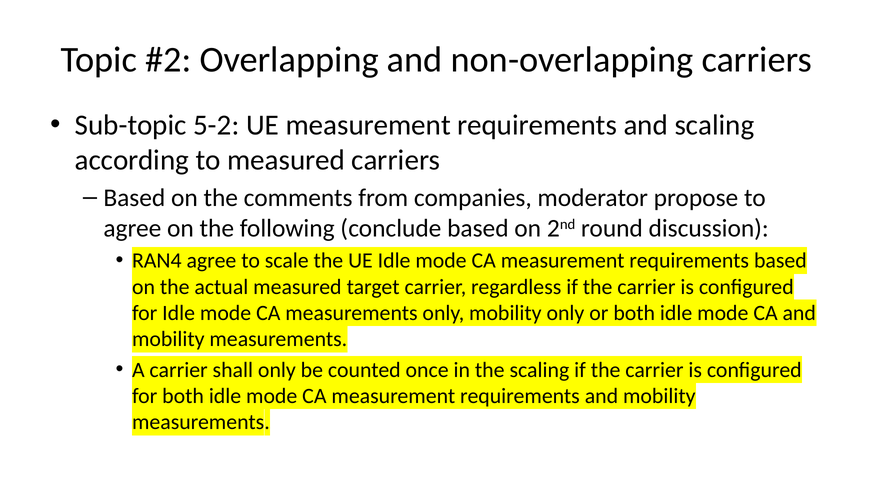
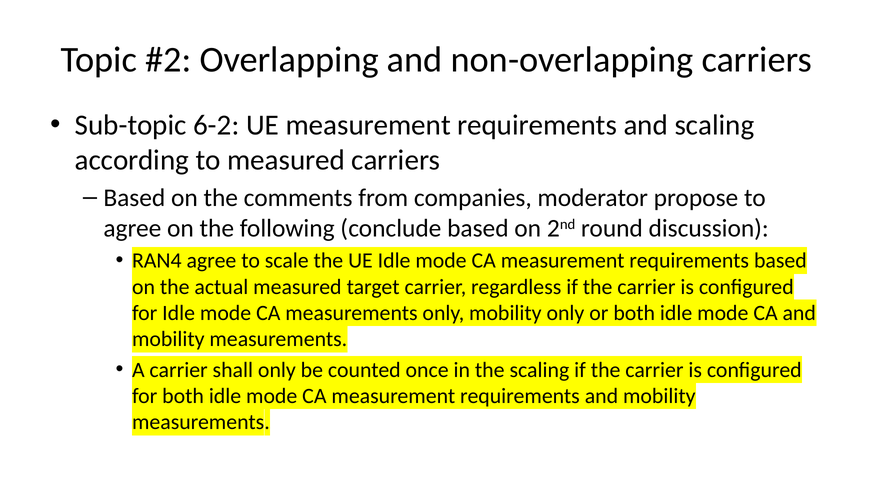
5-2: 5-2 -> 6-2
